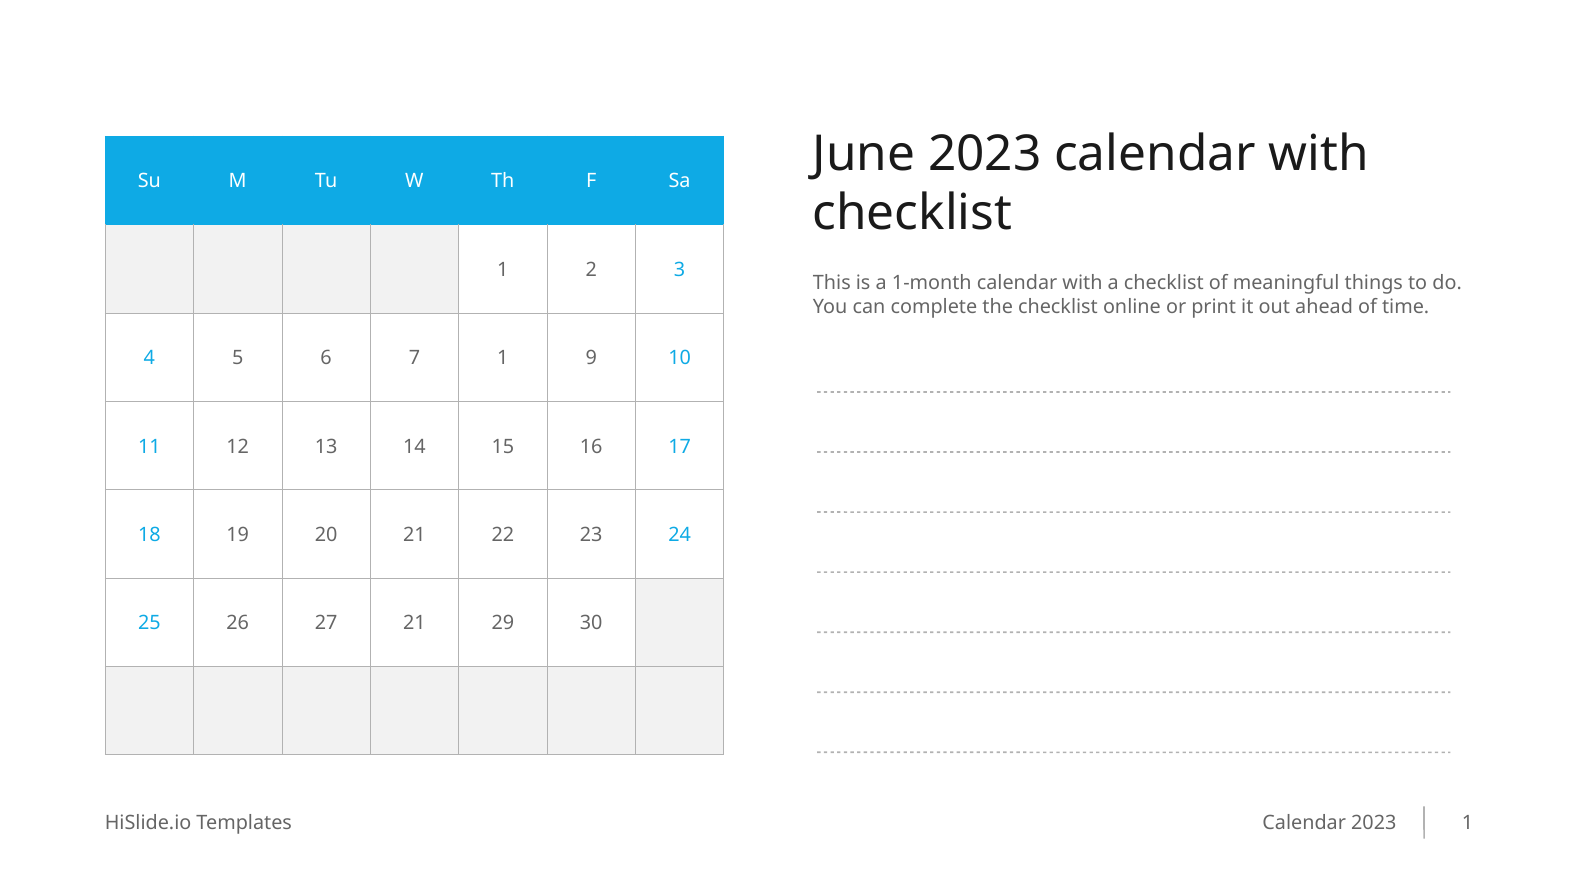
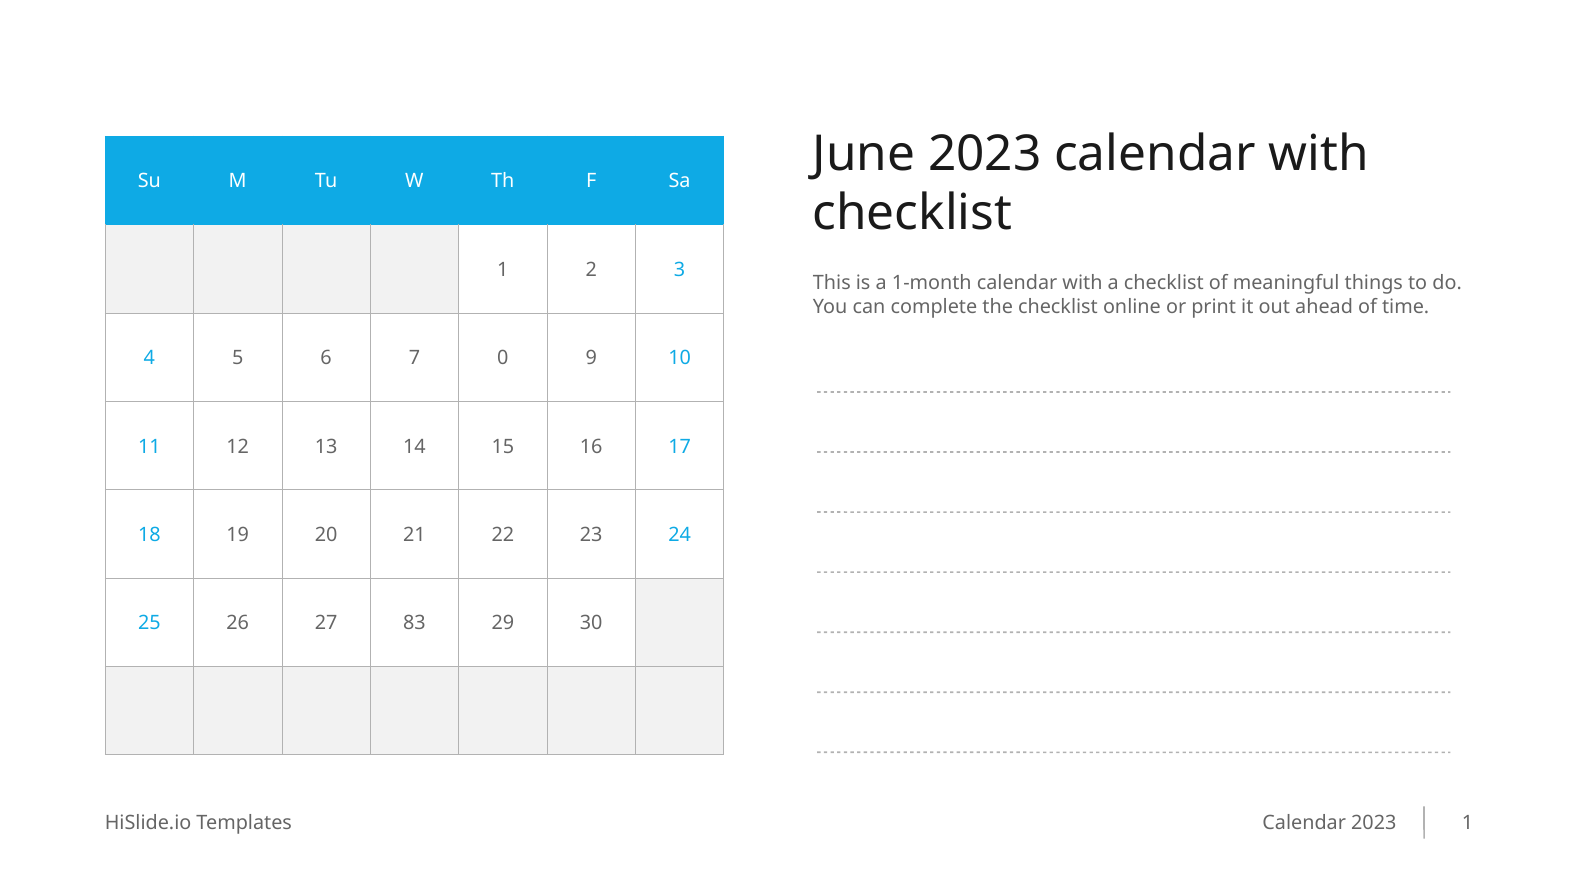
7 1: 1 -> 0
27 21: 21 -> 83
